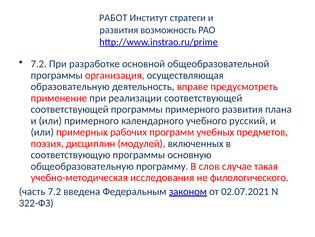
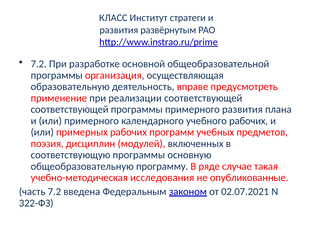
РАБОТ: РАБОТ -> КЛАСС
возможность: возможность -> развёрнутым
учебного русский: русский -> рабочих
слов: слов -> ряде
филологического: филологического -> опубликованные
